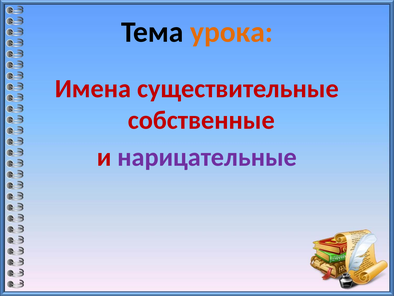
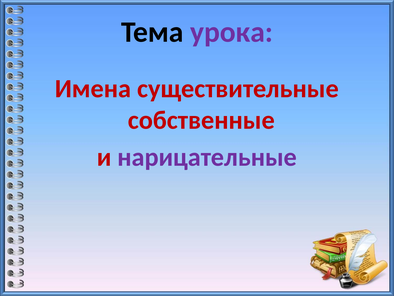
урока colour: orange -> purple
